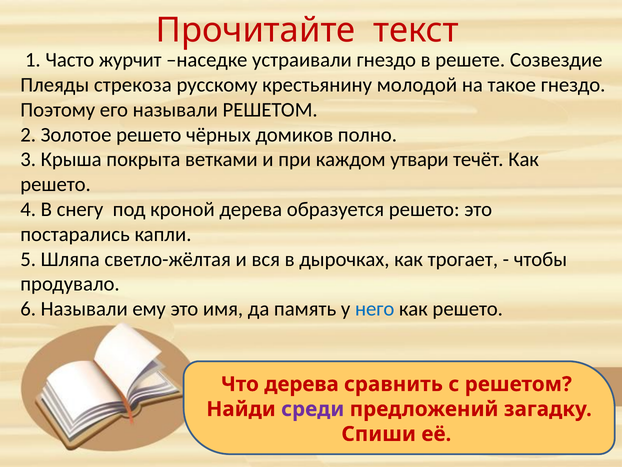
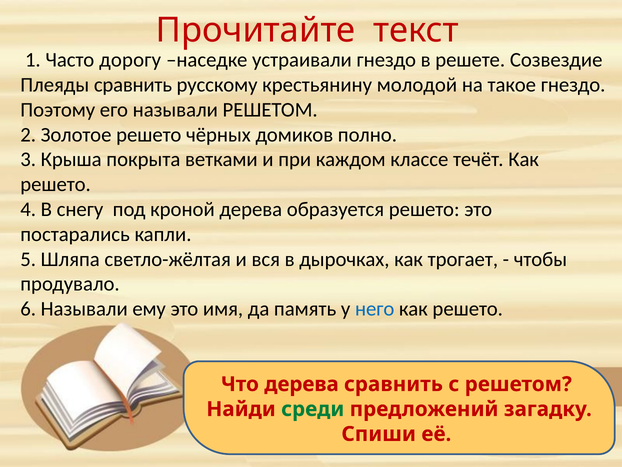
журчит: журчит -> дорогу
Плеяды стрекоза: стрекоза -> сравнить
утвари: утвари -> классе
среди colour: purple -> green
